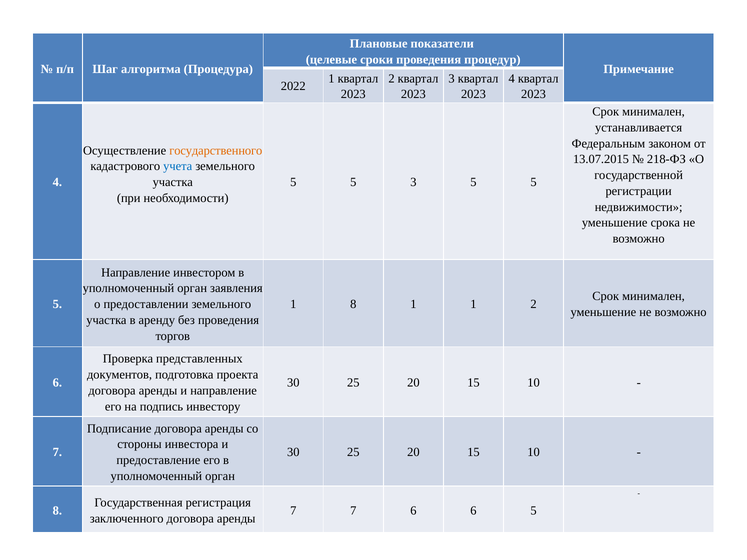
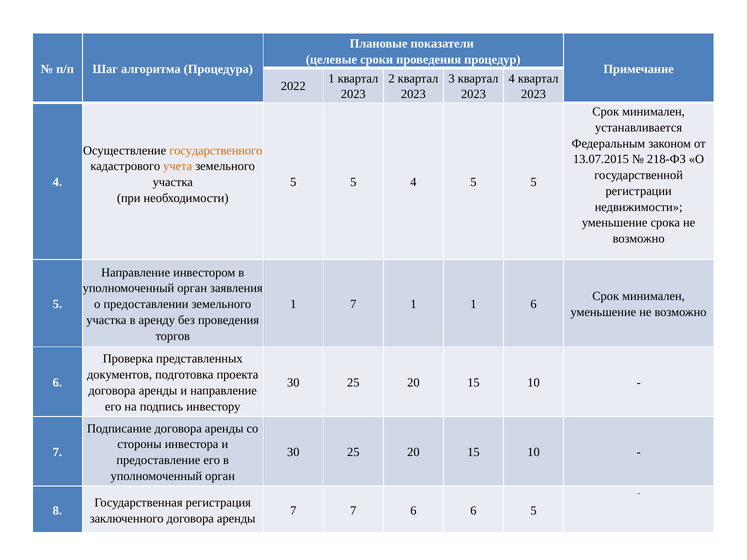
учета colour: blue -> orange
5 3: 3 -> 4
1 8: 8 -> 7
1 2: 2 -> 6
